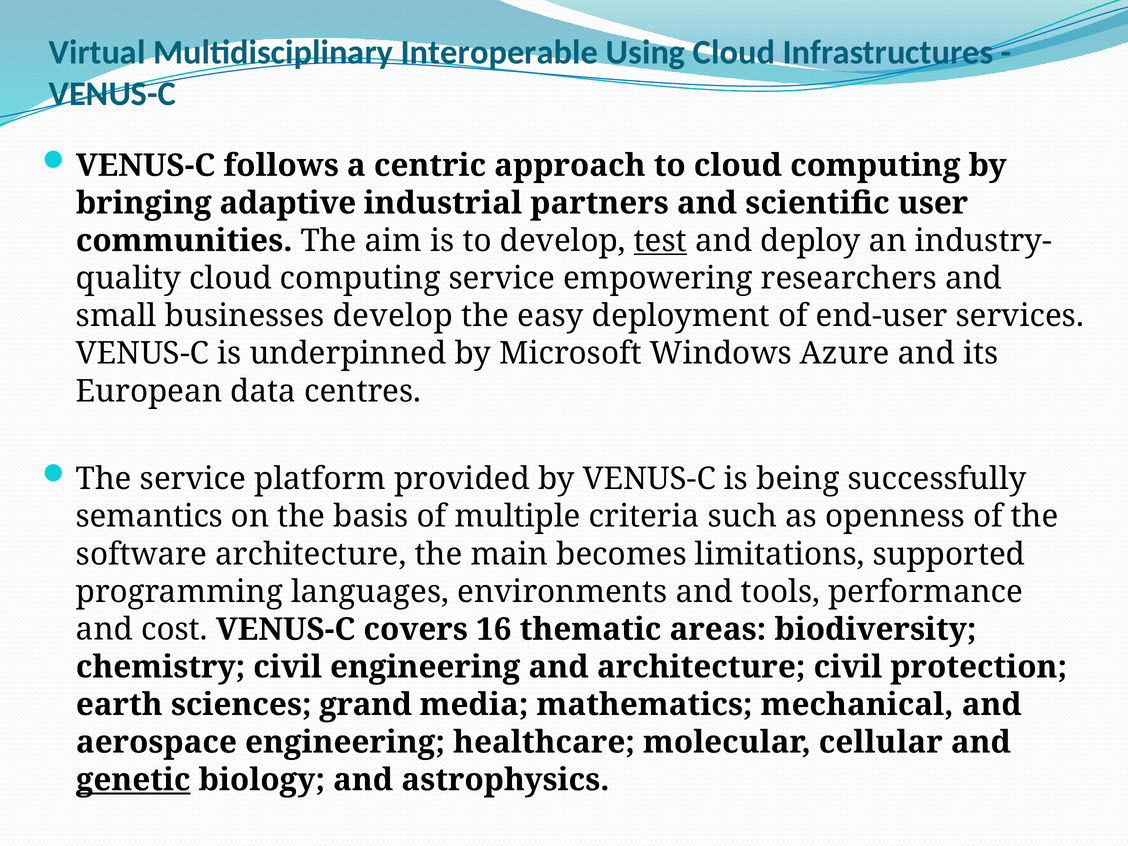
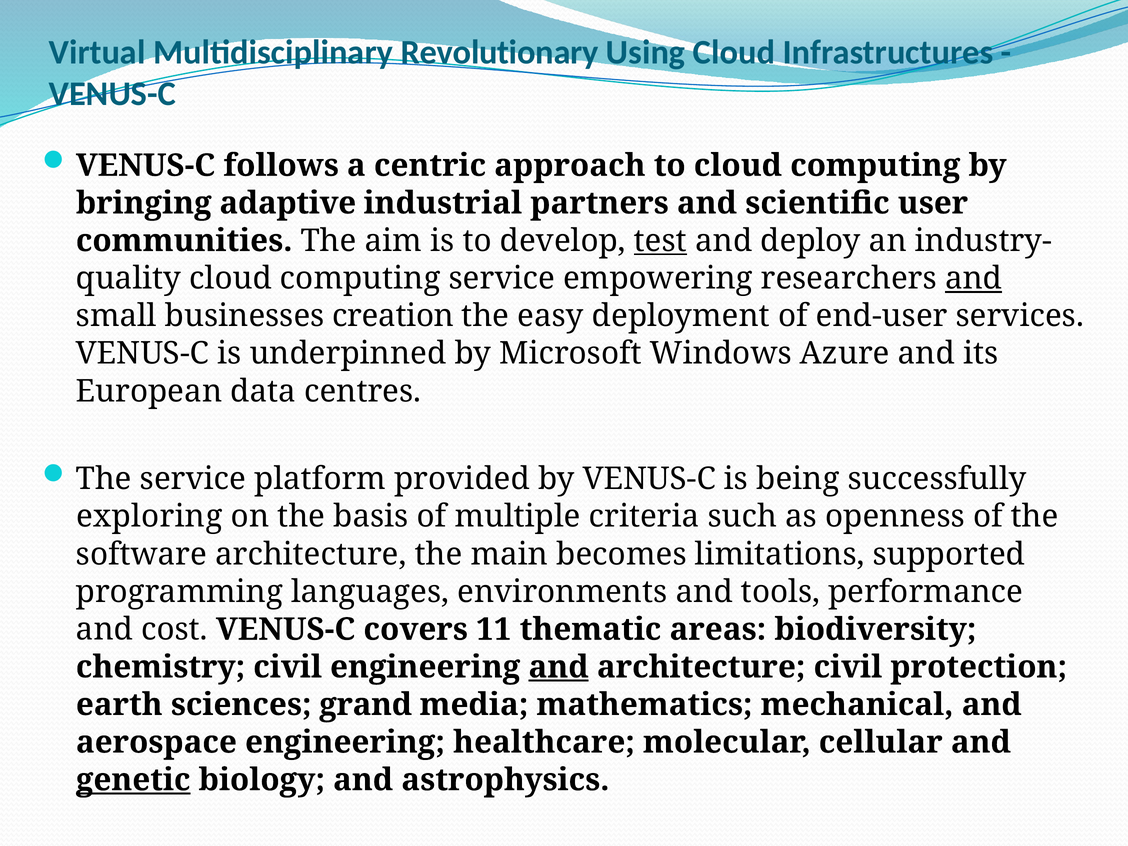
Interoperable: Interoperable -> Revolutionary
and at (974, 278) underline: none -> present
businesses develop: develop -> creation
semantics: semantics -> exploring
16: 16 -> 11
and at (559, 667) underline: none -> present
